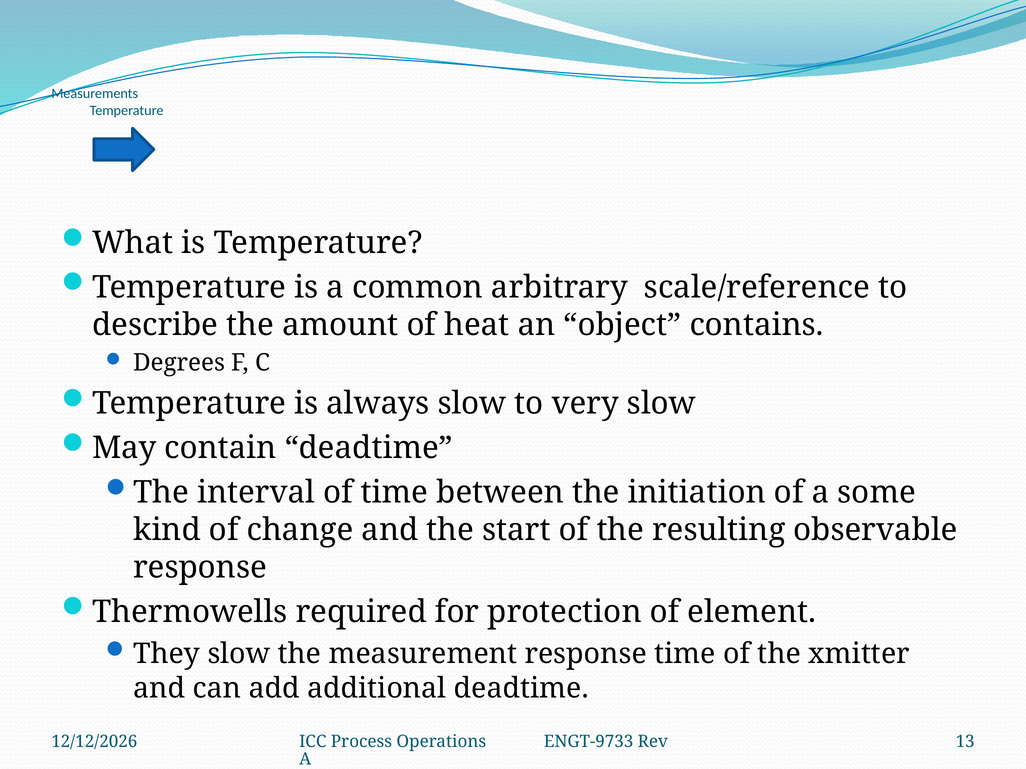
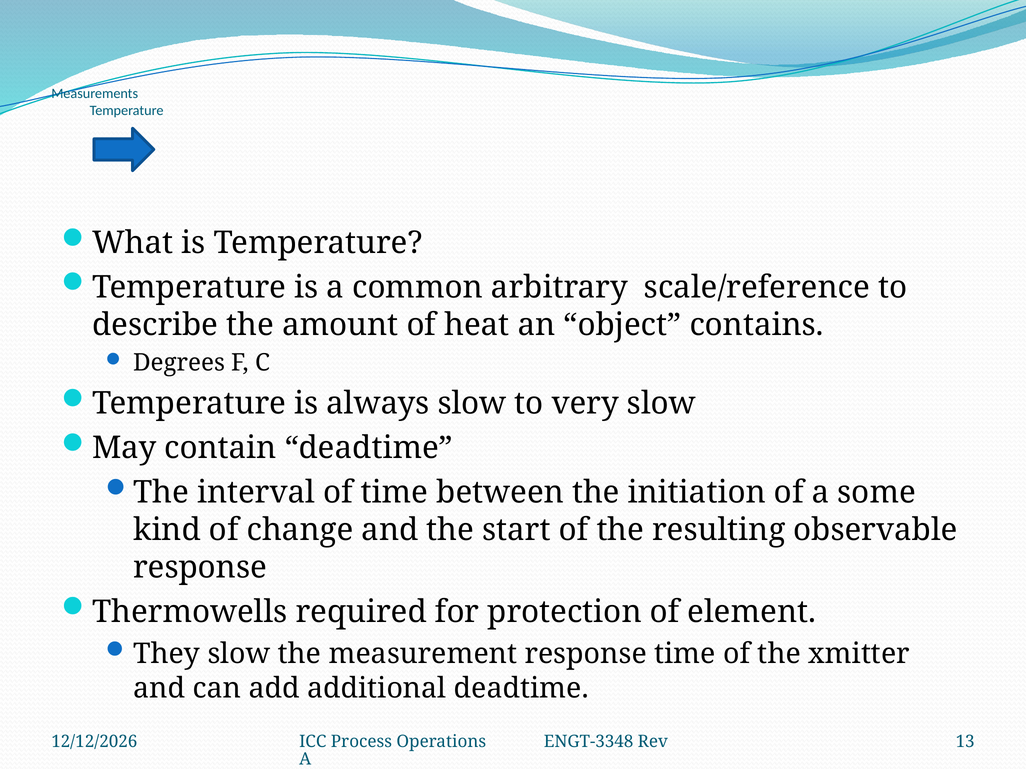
ENGT-9733: ENGT-9733 -> ENGT-3348
